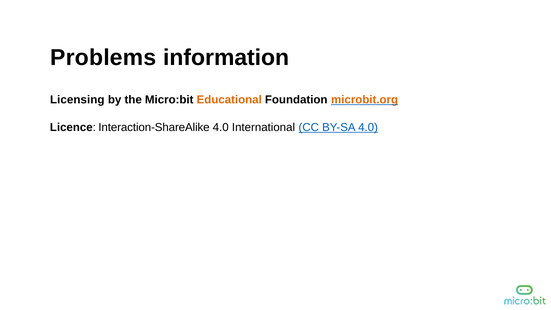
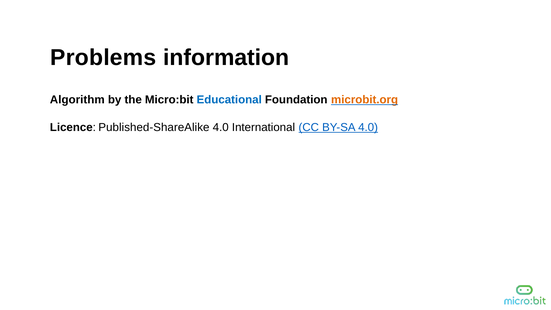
Licensing: Licensing -> Algorithm
Educational colour: orange -> blue
Interaction-ShareAlike: Interaction-ShareAlike -> Published-ShareAlike
